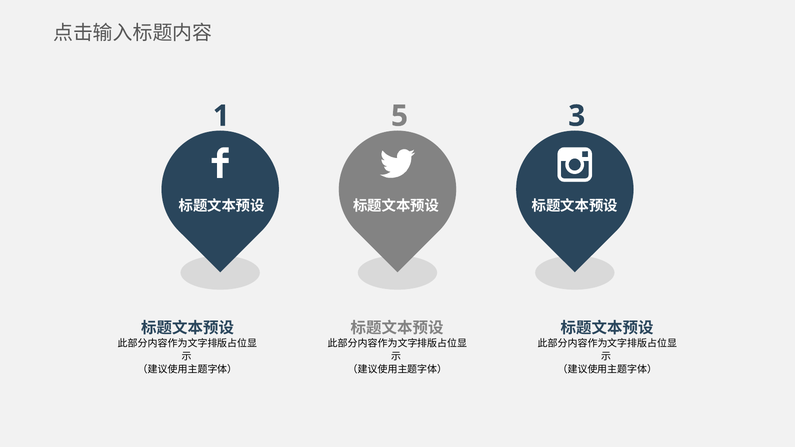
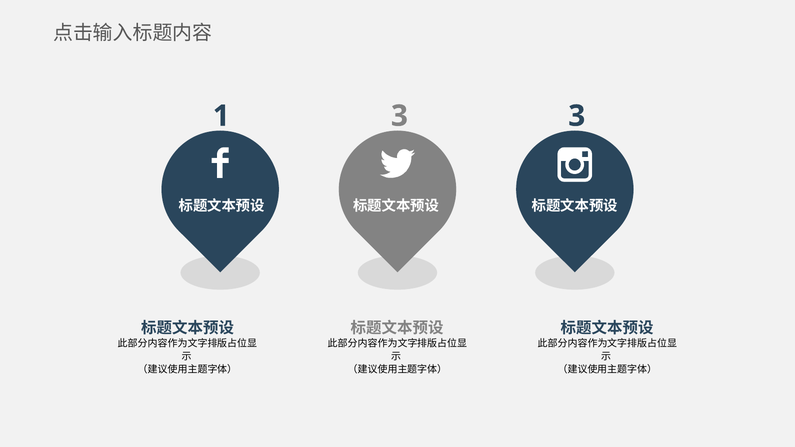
1 5: 5 -> 3
